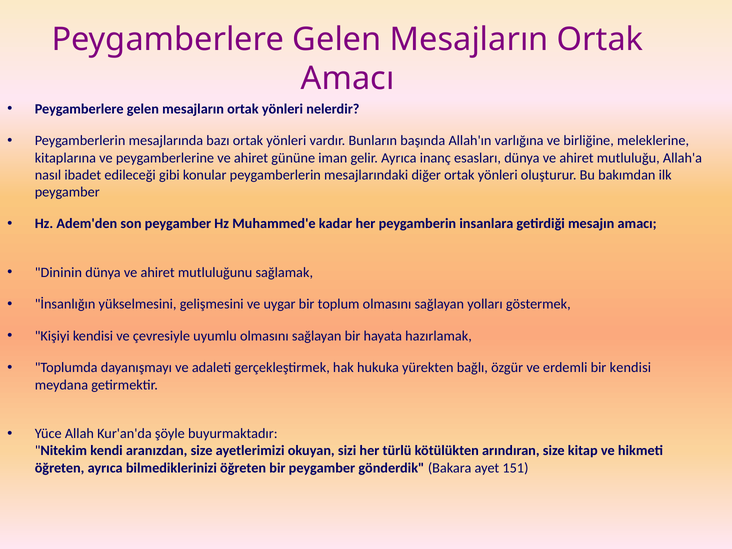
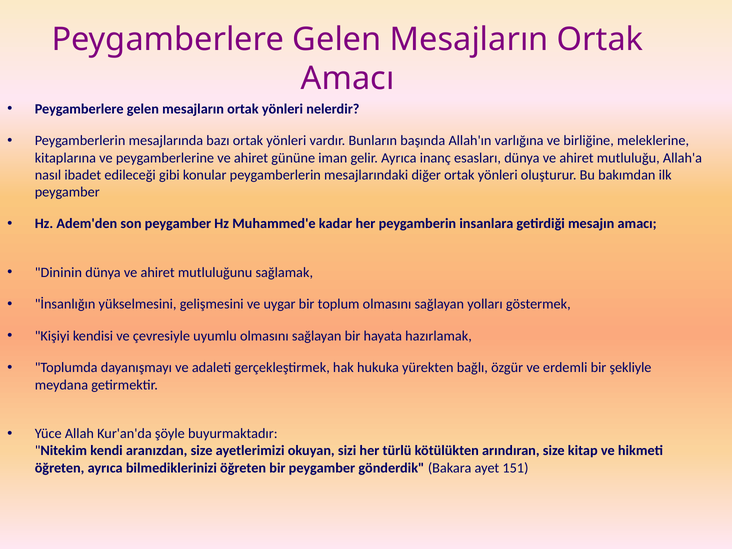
bir kendisi: kendisi -> şekliyle
